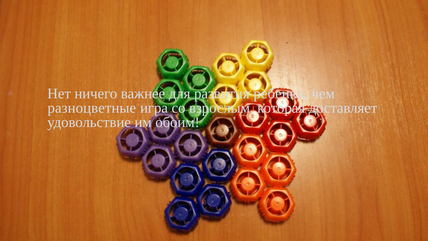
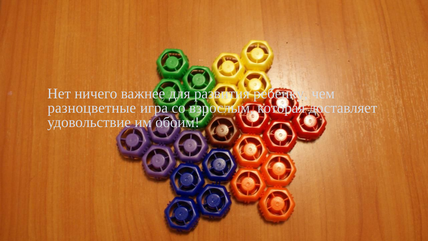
ребенка: ребенка -> ребенку
